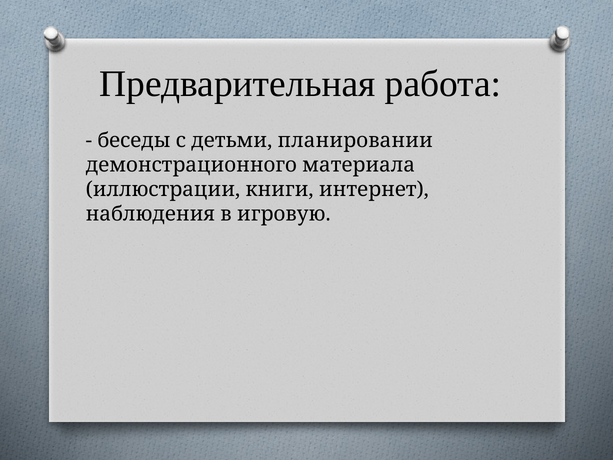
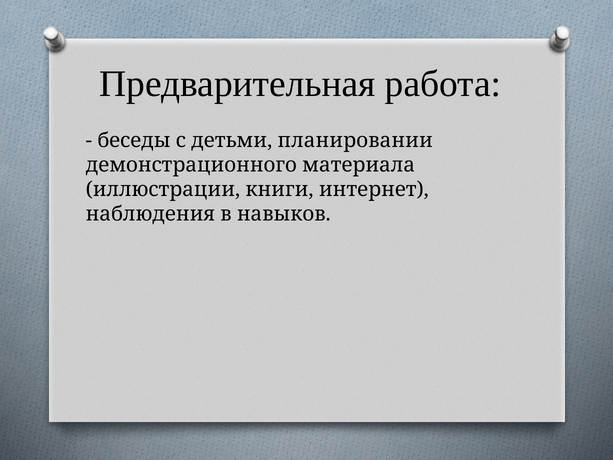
игровую: игровую -> навыков
